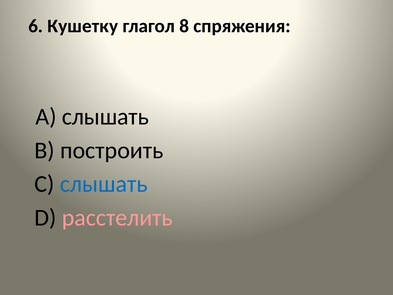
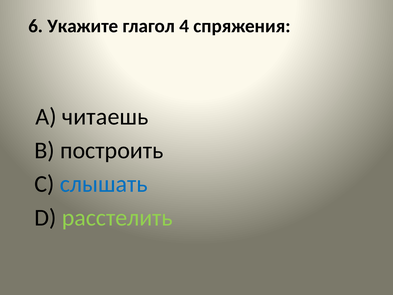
Кушетку: Кушетку -> Укажите
8: 8 -> 4
A слышать: слышать -> читаешь
расстелить colour: pink -> light green
